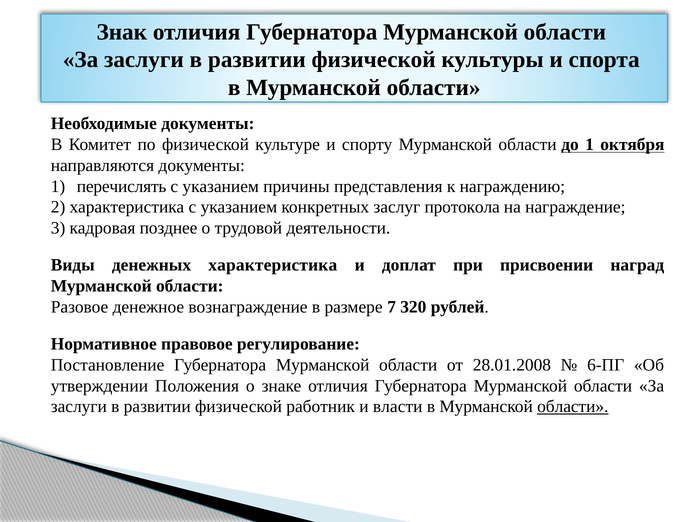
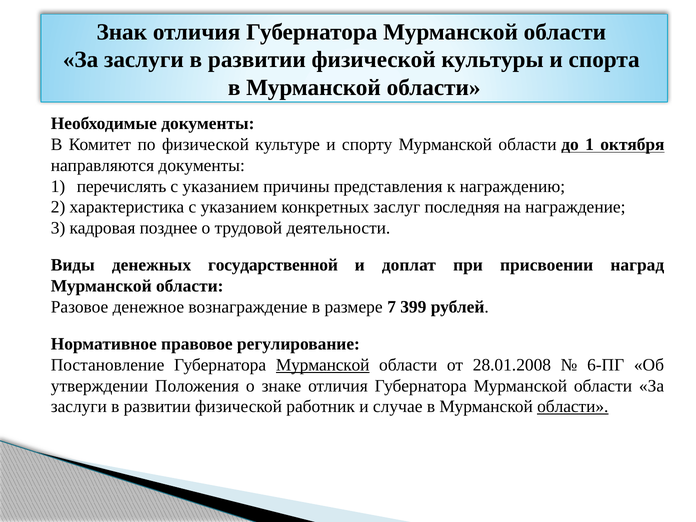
протокола: протокола -> последняя
денежных характеристика: характеристика -> государственной
320: 320 -> 399
Мурманской at (323, 365) underline: none -> present
власти: власти -> случае
